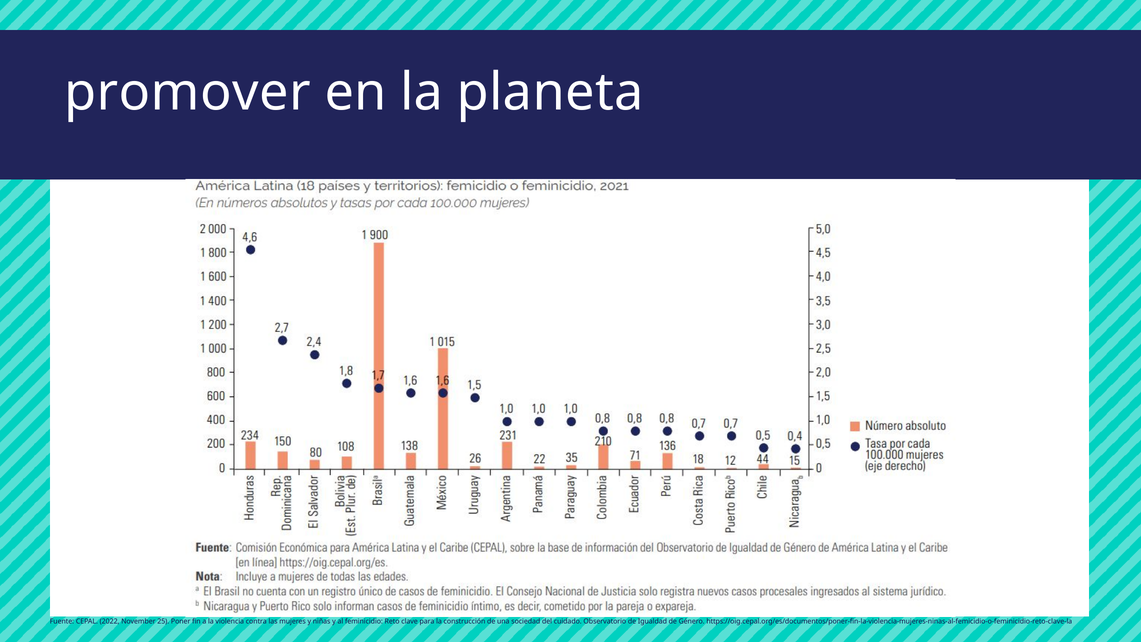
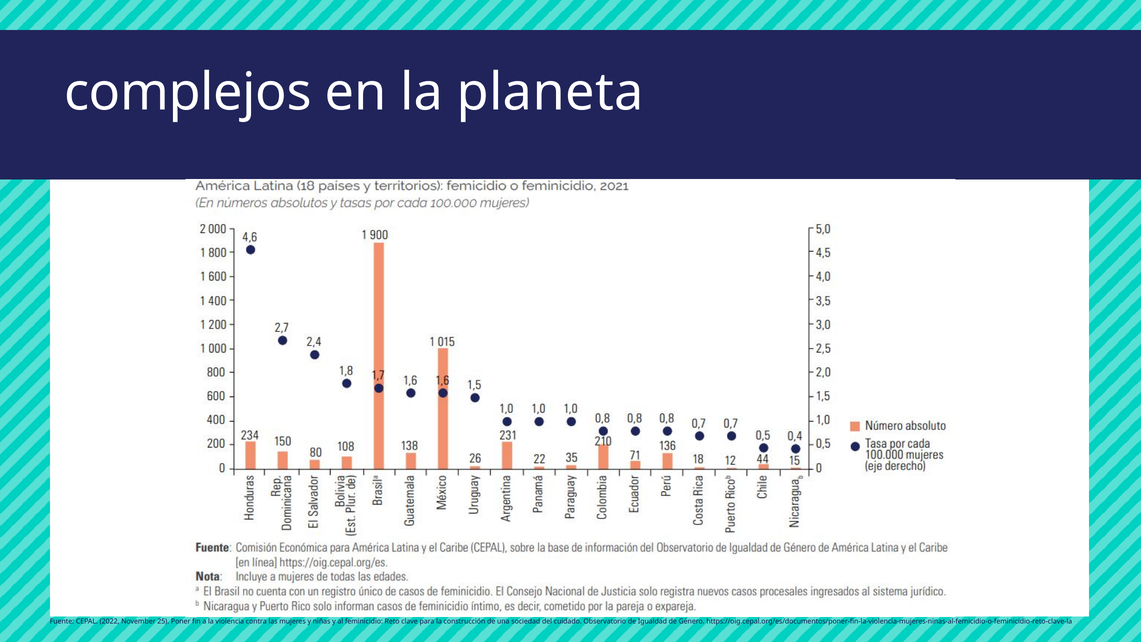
promover: promover -> complejos
